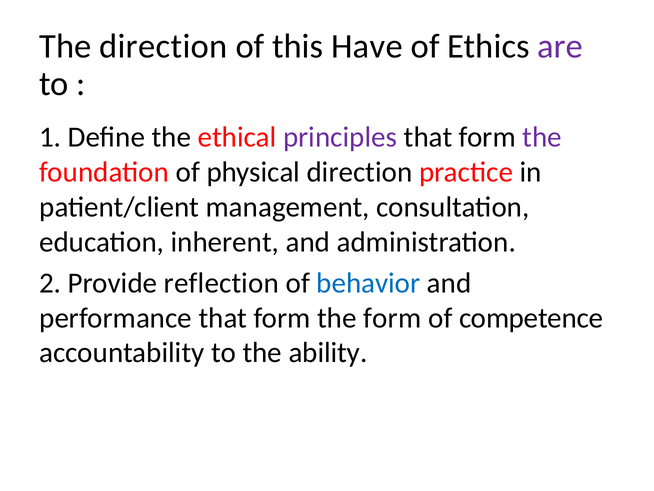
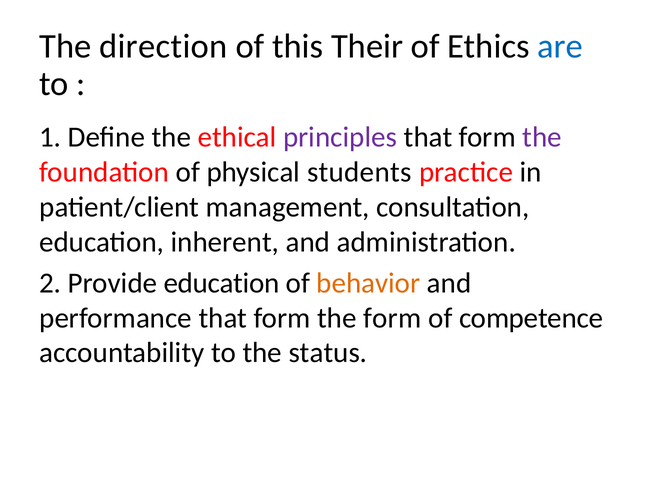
Have: Have -> Their
are colour: purple -> blue
physical direction: direction -> students
Provide reflection: reflection -> education
behavior colour: blue -> orange
ability: ability -> status
